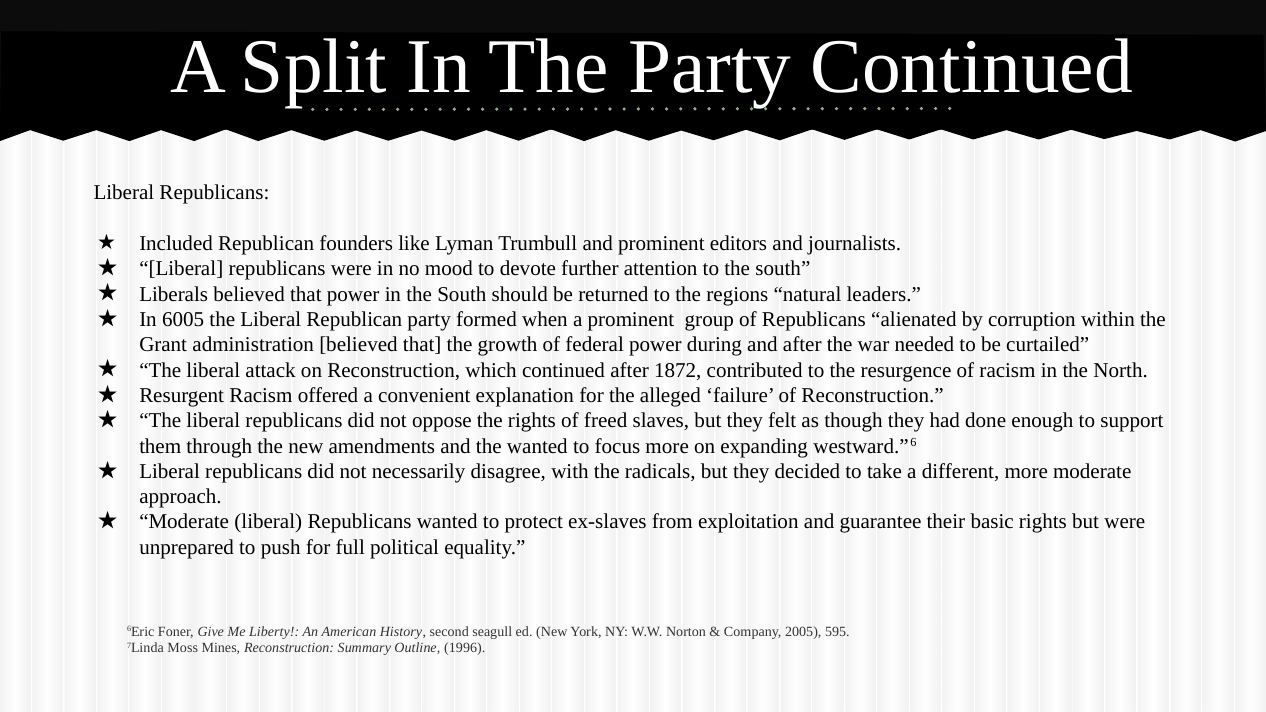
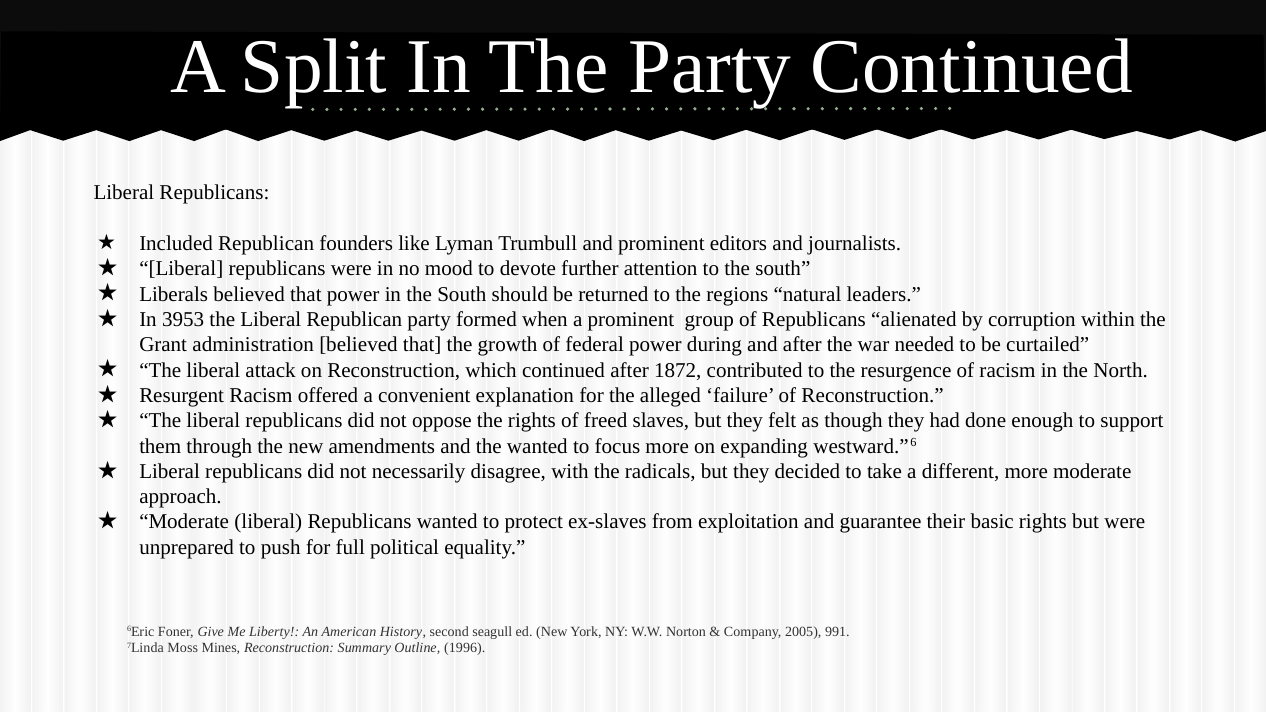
6005: 6005 -> 3953
595: 595 -> 991
